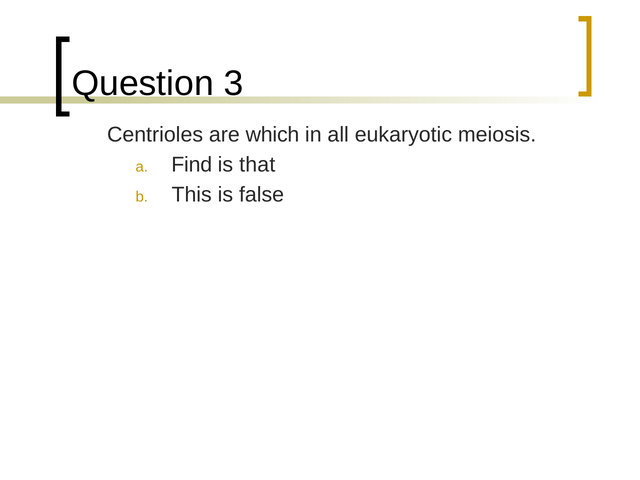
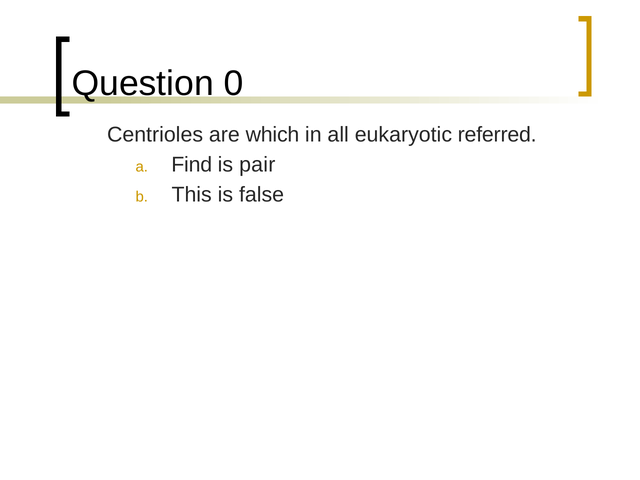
3: 3 -> 0
meiosis: meiosis -> referred
that: that -> pair
